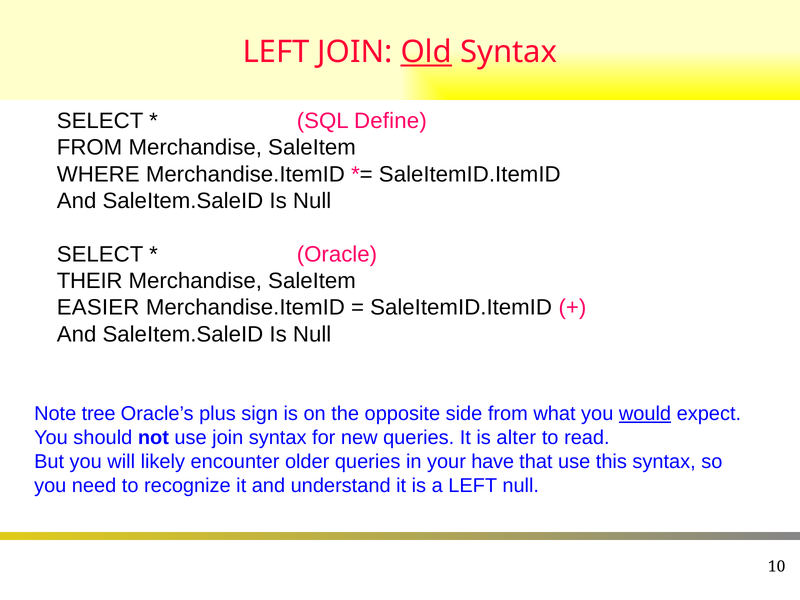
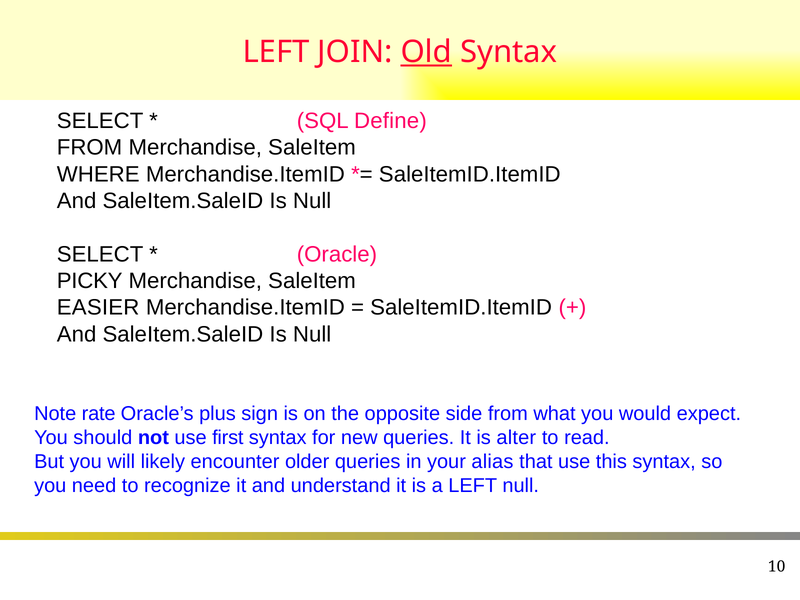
THEIR: THEIR -> PICKY
tree: tree -> rate
would underline: present -> none
use join: join -> first
have: have -> alias
